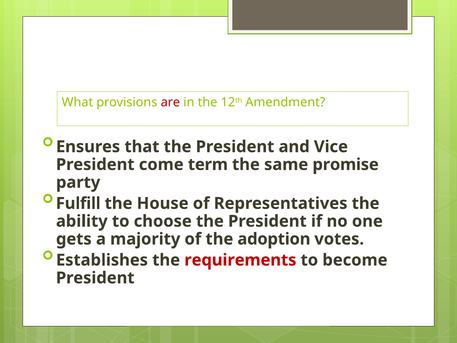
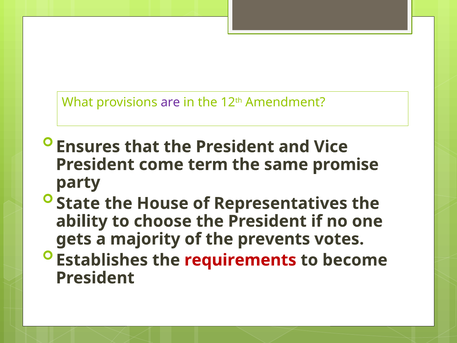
are colour: red -> purple
Fulfill: Fulfill -> State
adoption: adoption -> prevents
